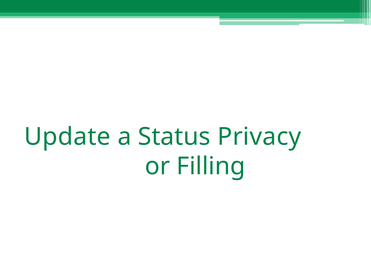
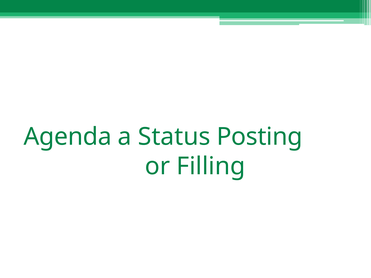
Update: Update -> Agenda
Privacy: Privacy -> Posting
